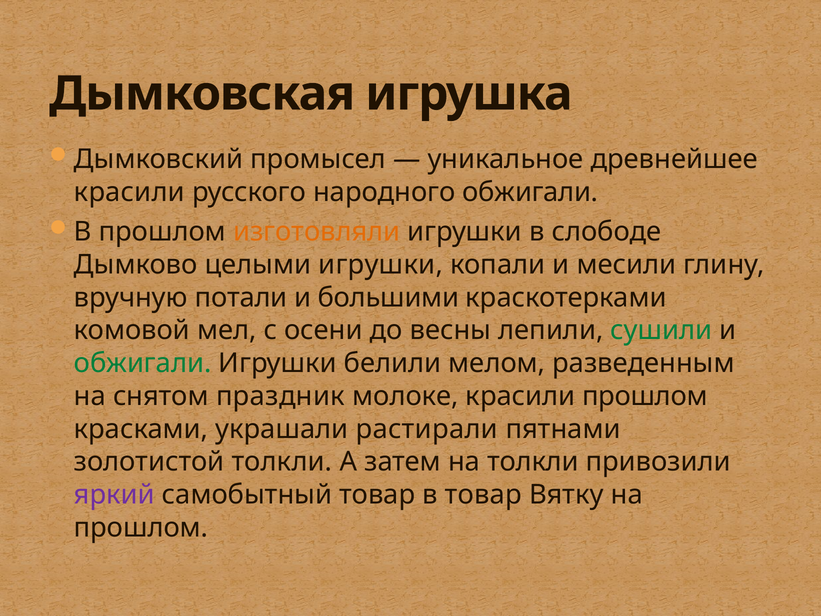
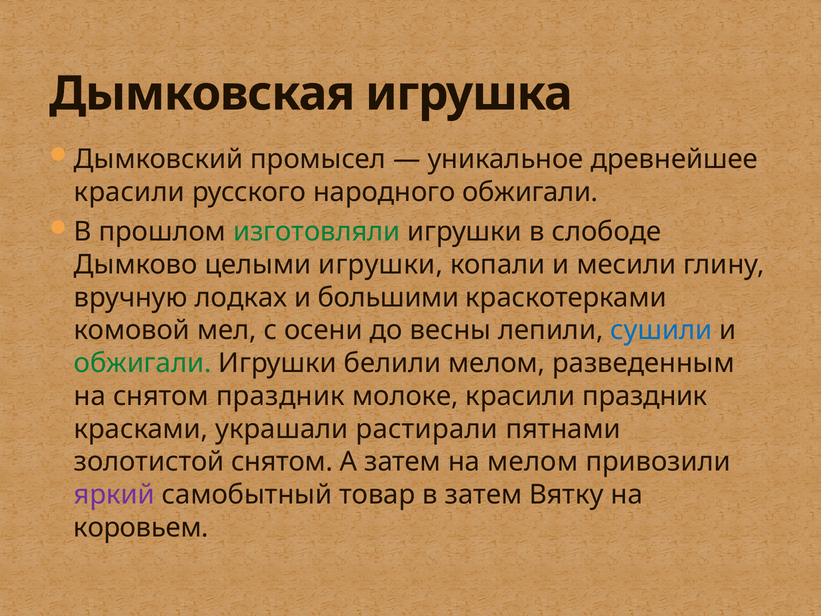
изготовляли colour: orange -> green
потали: потали -> лодках
сушили colour: green -> blue
красили прошлом: прошлом -> праздник
золотистой толкли: толкли -> снятом
на толкли: толкли -> мелом
в товар: товар -> затем
прошлом at (141, 527): прошлом -> коровьем
